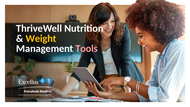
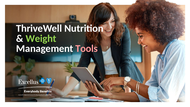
Weight colour: yellow -> light green
